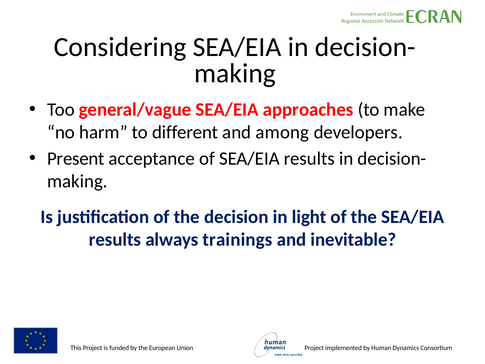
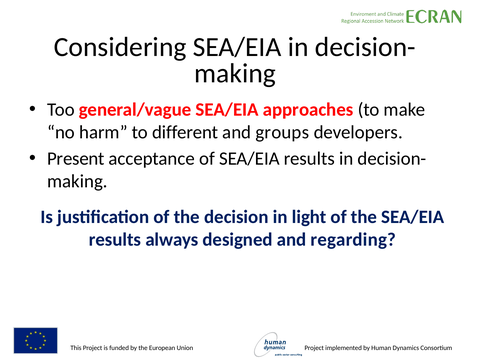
among: among -> groups
trainings: trainings -> designed
inevitable: inevitable -> regarding
